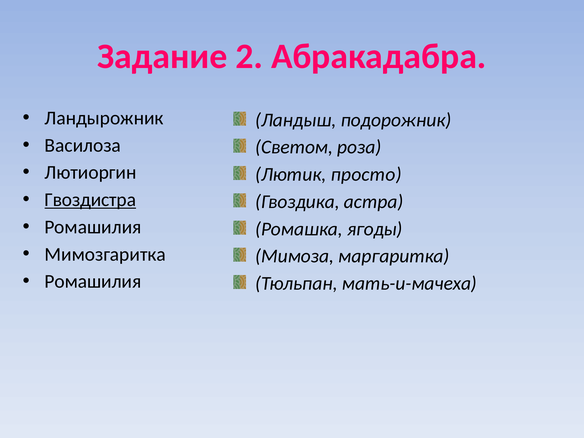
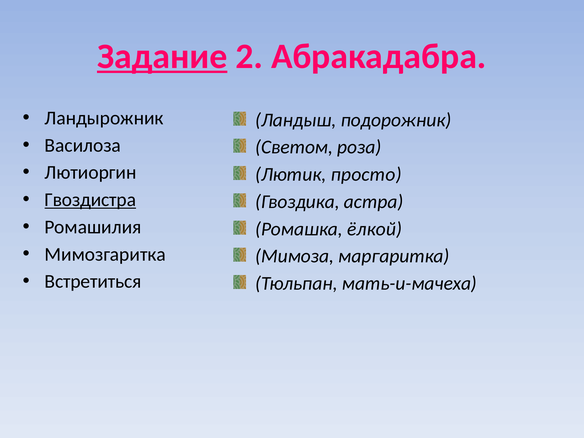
Задание underline: none -> present
ягоды: ягоды -> ёлкой
Ромашилия at (93, 282): Ромашилия -> Встретиться
